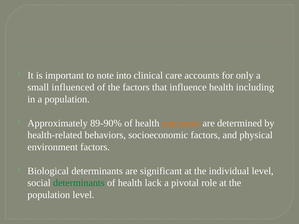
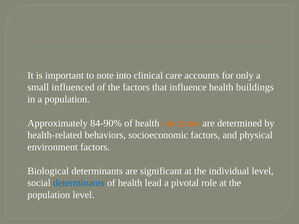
including: including -> buildings
89-90%: 89-90% -> 84-90%
determinants at (79, 183) colour: green -> blue
lack: lack -> lead
